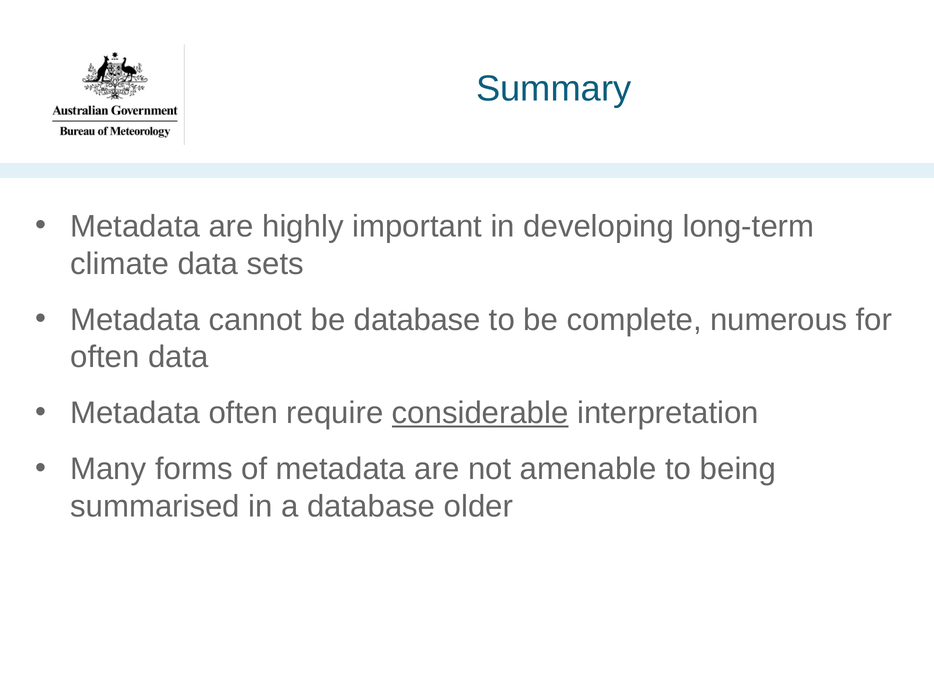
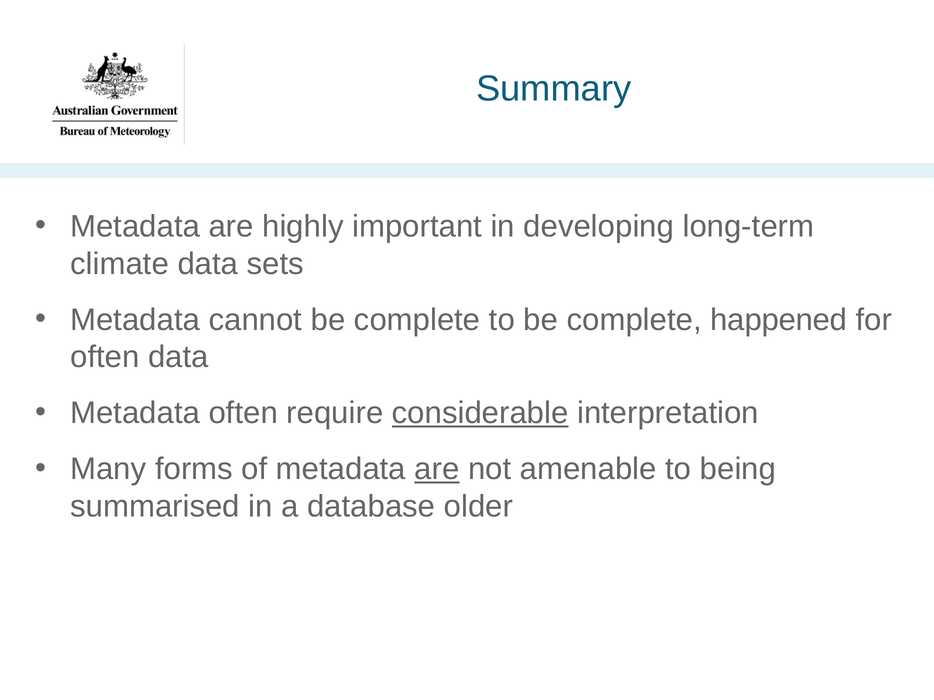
cannot be database: database -> complete
numerous: numerous -> happened
are at (437, 469) underline: none -> present
